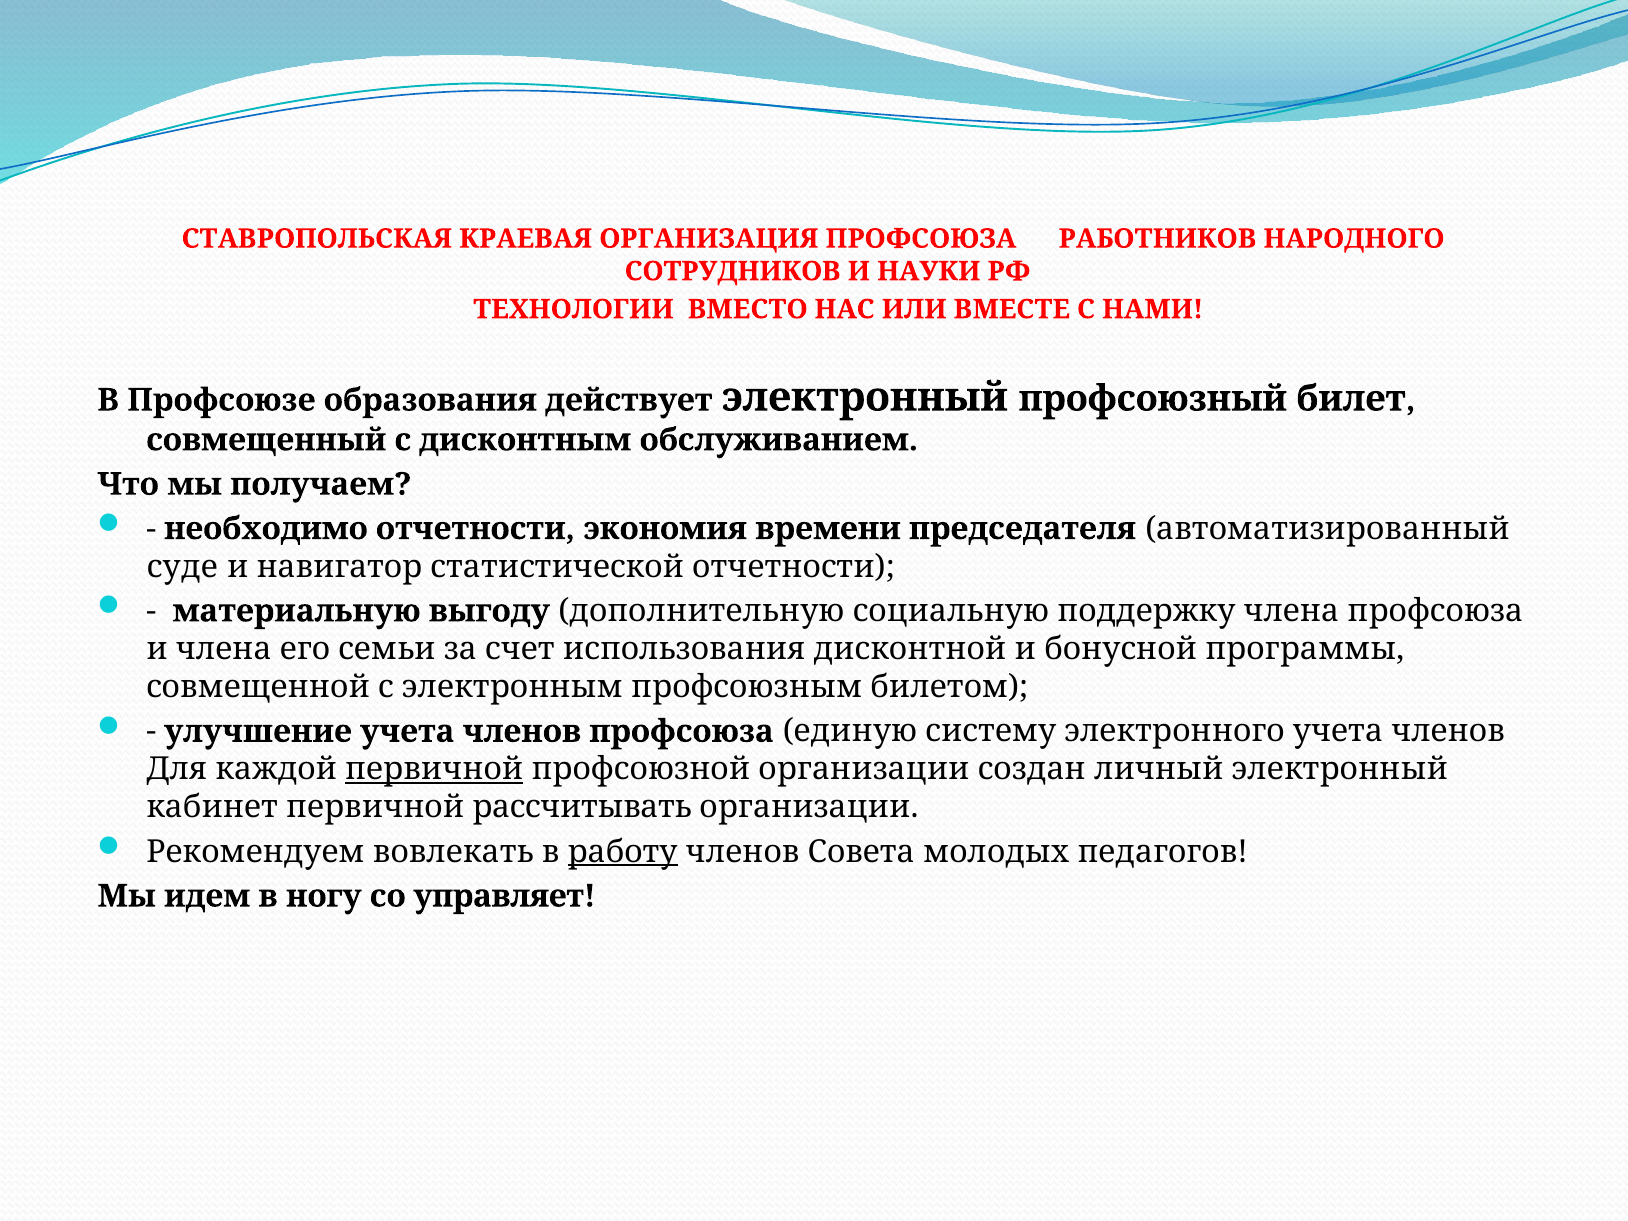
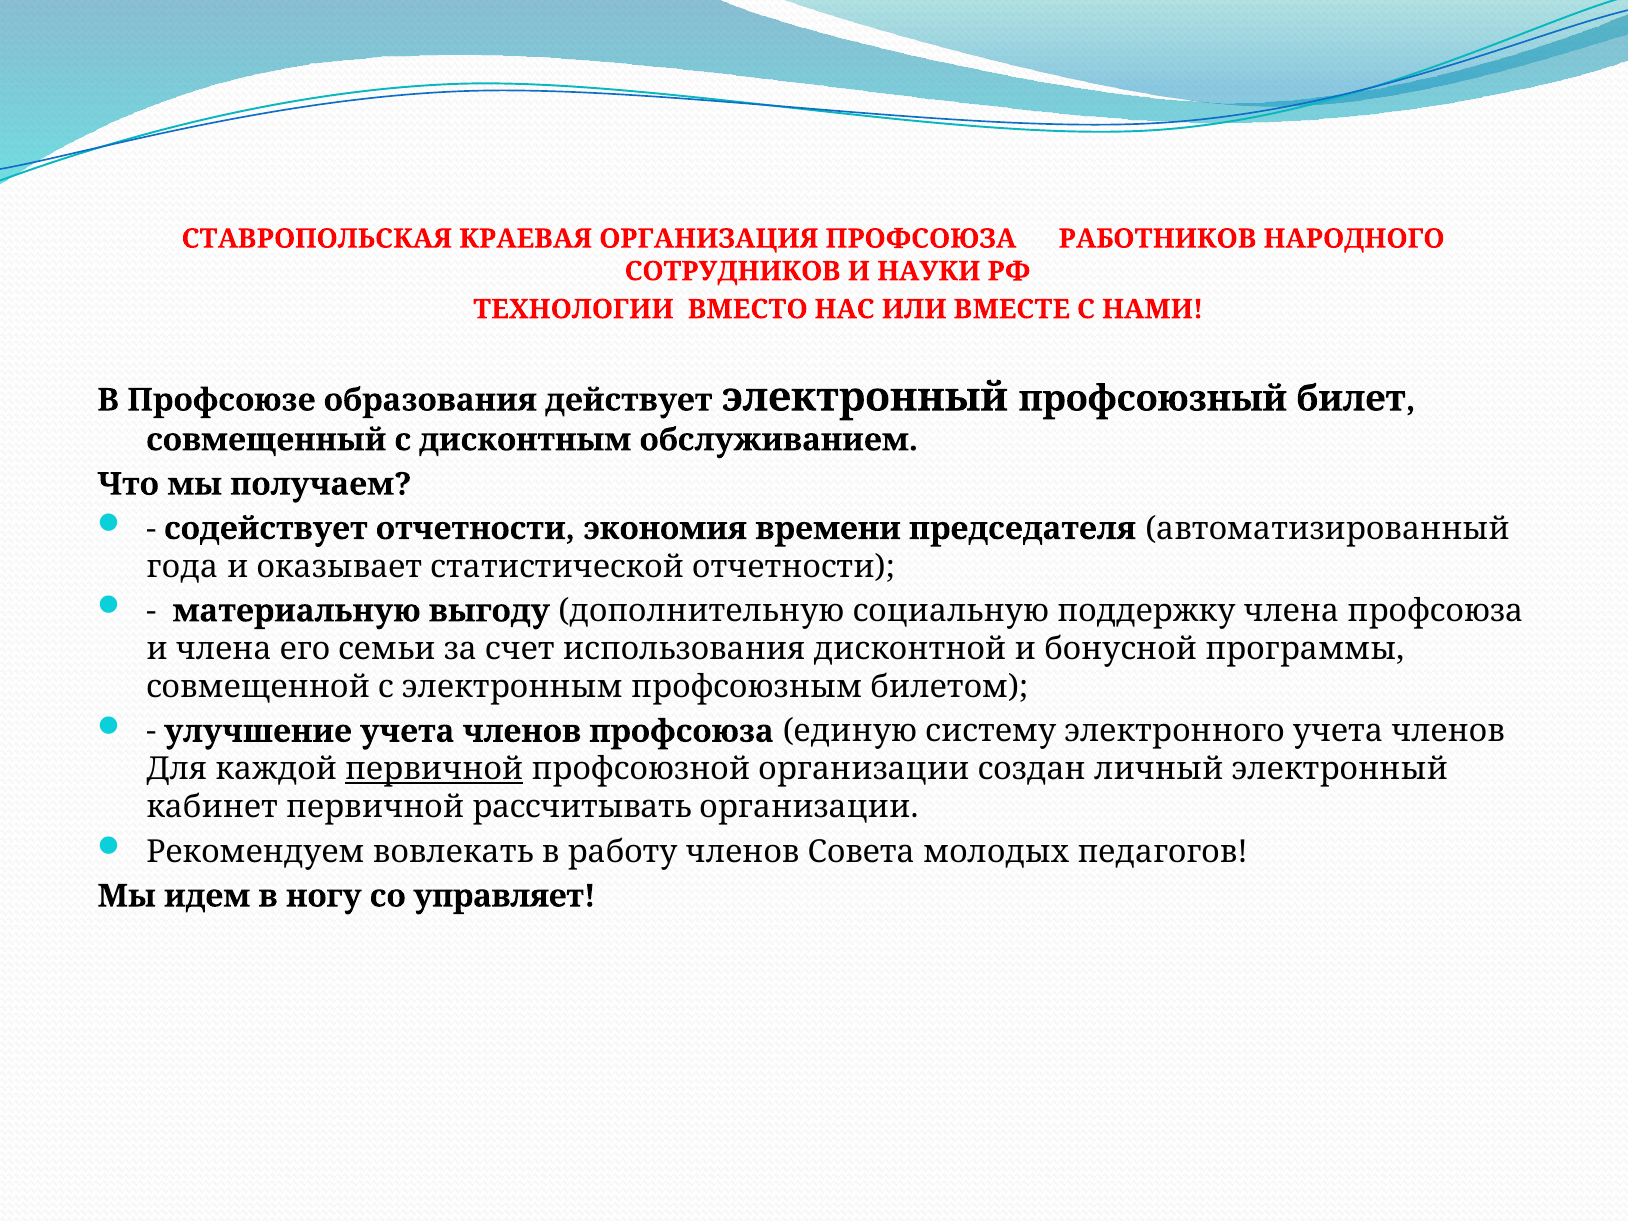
необходимо: необходимо -> содействует
суде: суде -> года
навигатор: навигатор -> оказывает
работу underline: present -> none
